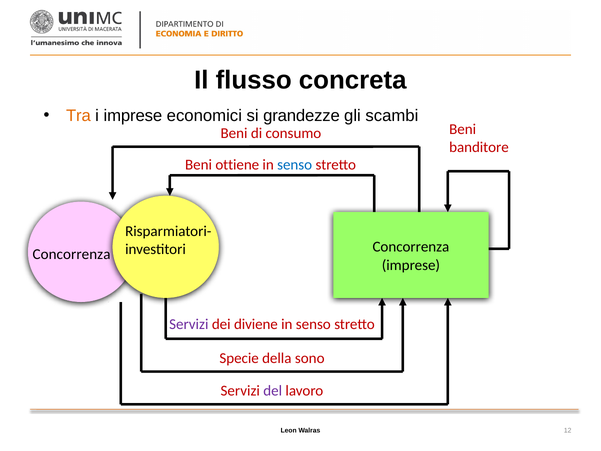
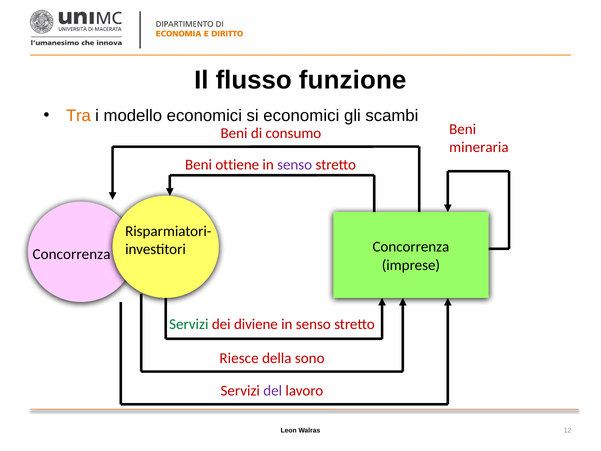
concreta: concreta -> funzione
i imprese: imprese -> modello
si grandezze: grandezze -> economici
banditore: banditore -> mineraria
senso at (295, 165) colour: blue -> purple
Servizi at (189, 324) colour: purple -> green
Specie: Specie -> Riesce
